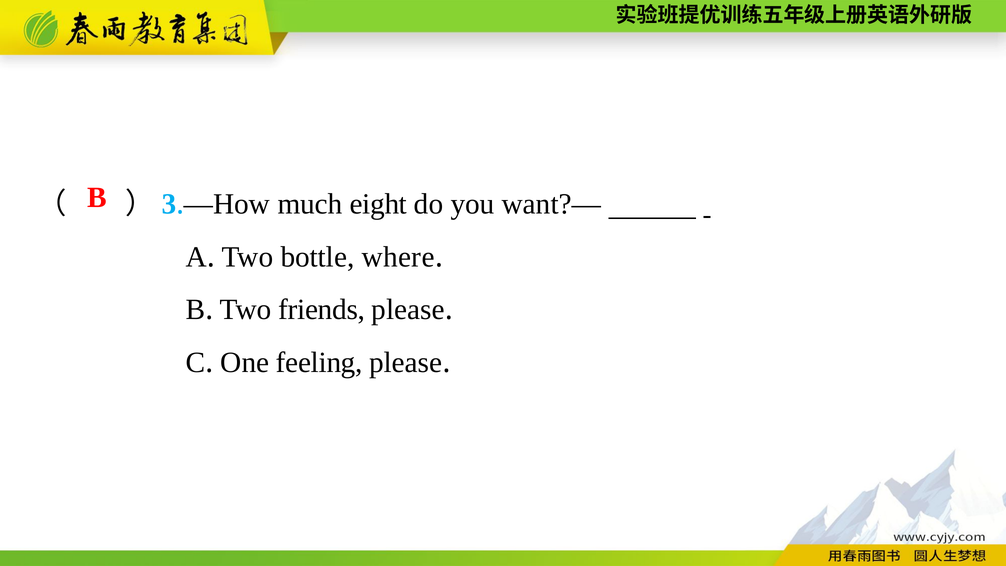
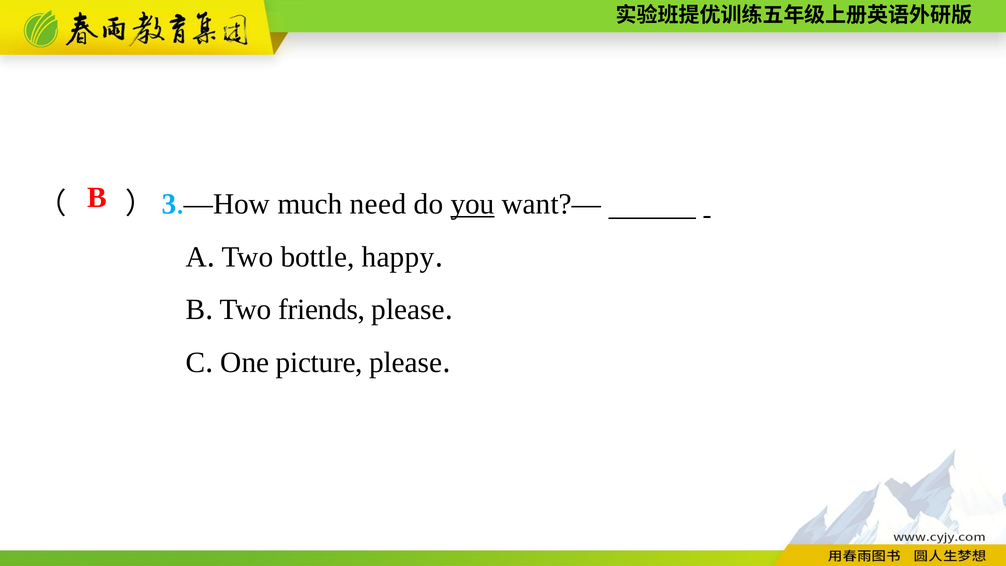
eight: eight -> need
you underline: none -> present
where: where -> happy
feeling: feeling -> picture
